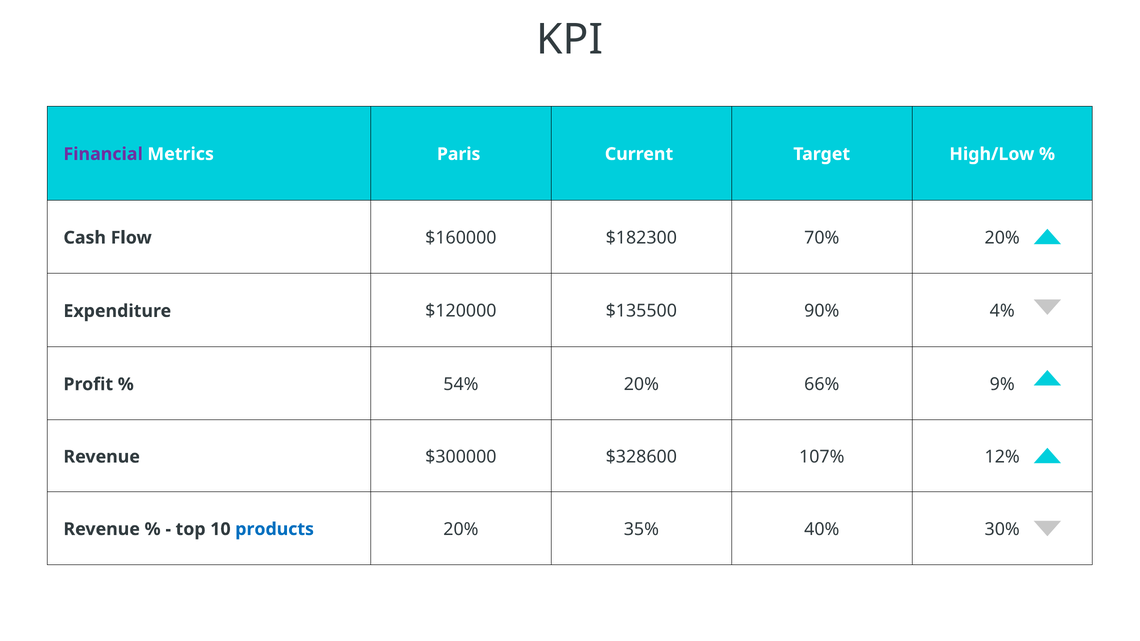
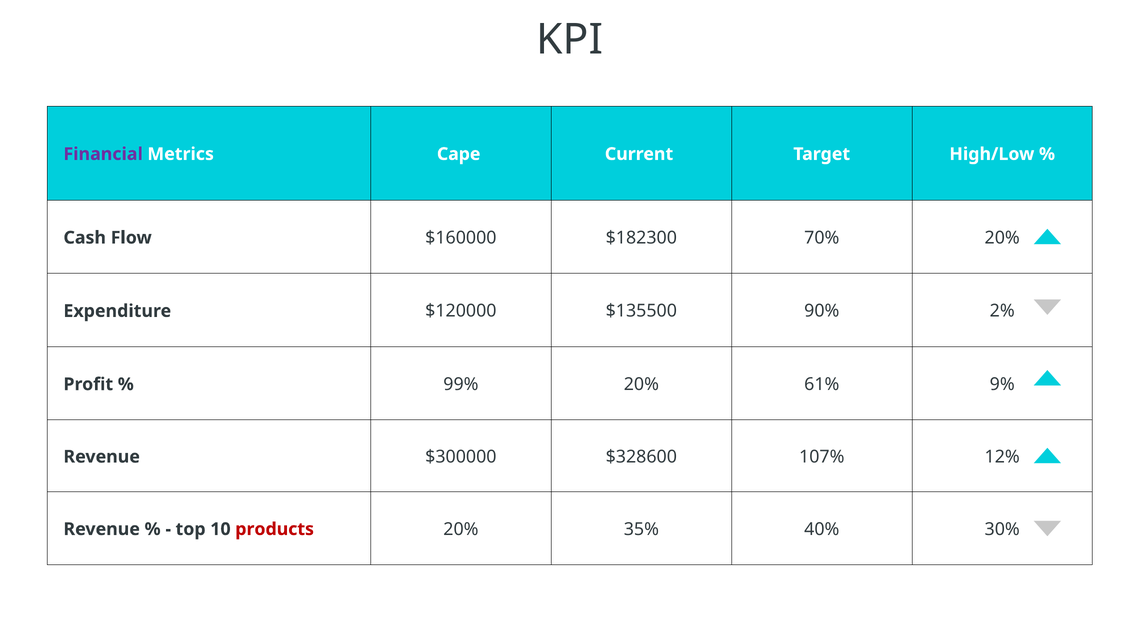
Paris: Paris -> Cape
4%: 4% -> 2%
54%: 54% -> 99%
66%: 66% -> 61%
products colour: blue -> red
